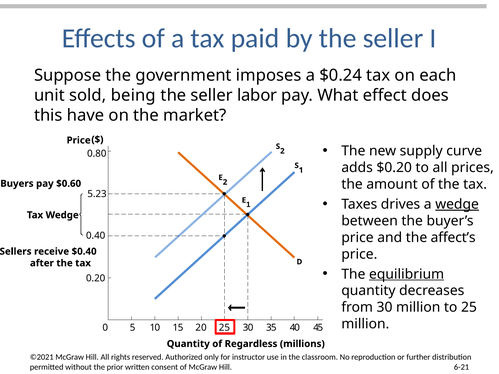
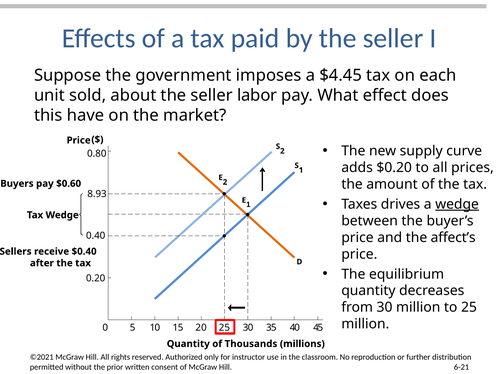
$0.24: $0.24 -> $4.45
being: being -> about
5.23: 5.23 -> 8.93
equilibrium underline: present -> none
Regardless: Regardless -> Thousands
